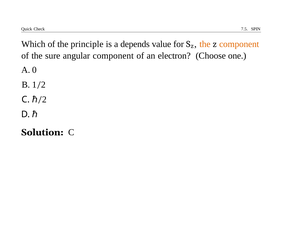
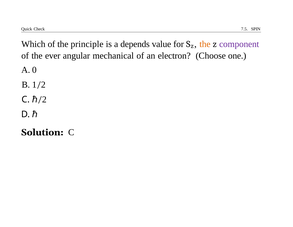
component at (239, 44) colour: orange -> purple
sure: sure -> ever
angular component: component -> mechanical
